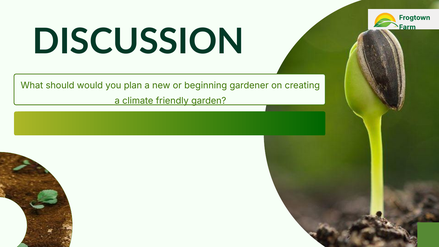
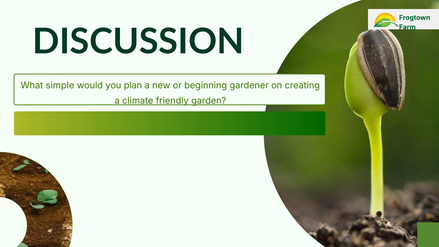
should: should -> simple
